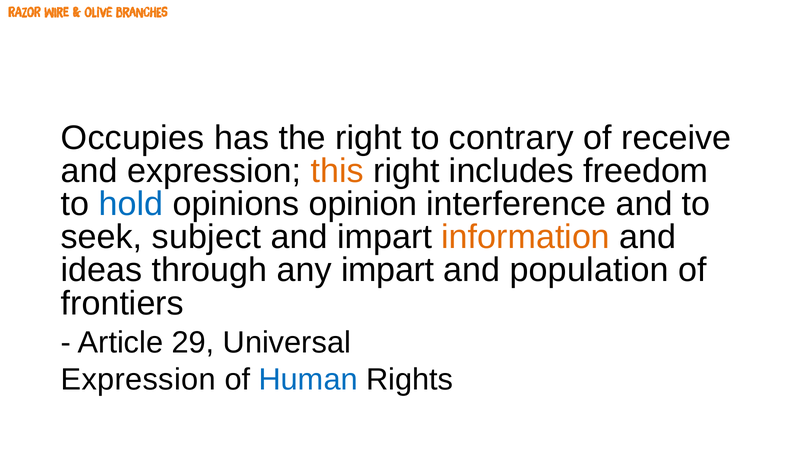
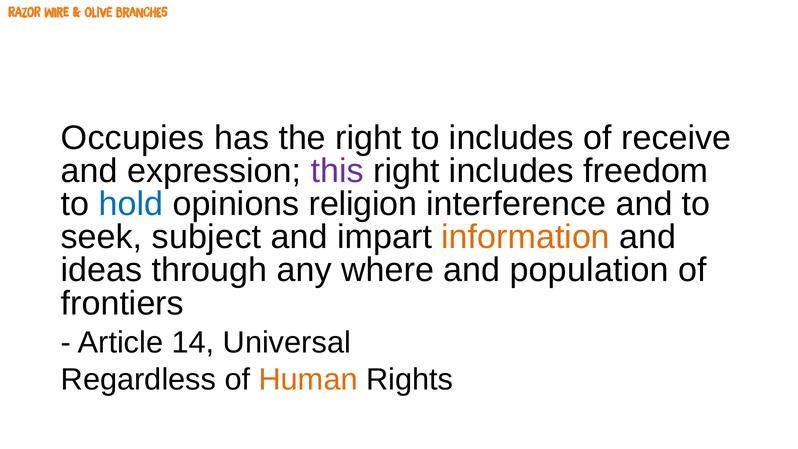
to contrary: contrary -> includes
this colour: orange -> purple
opinion: opinion -> religion
any impart: impart -> where
29: 29 -> 14
Expression at (138, 380): Expression -> Regardless
Human colour: blue -> orange
